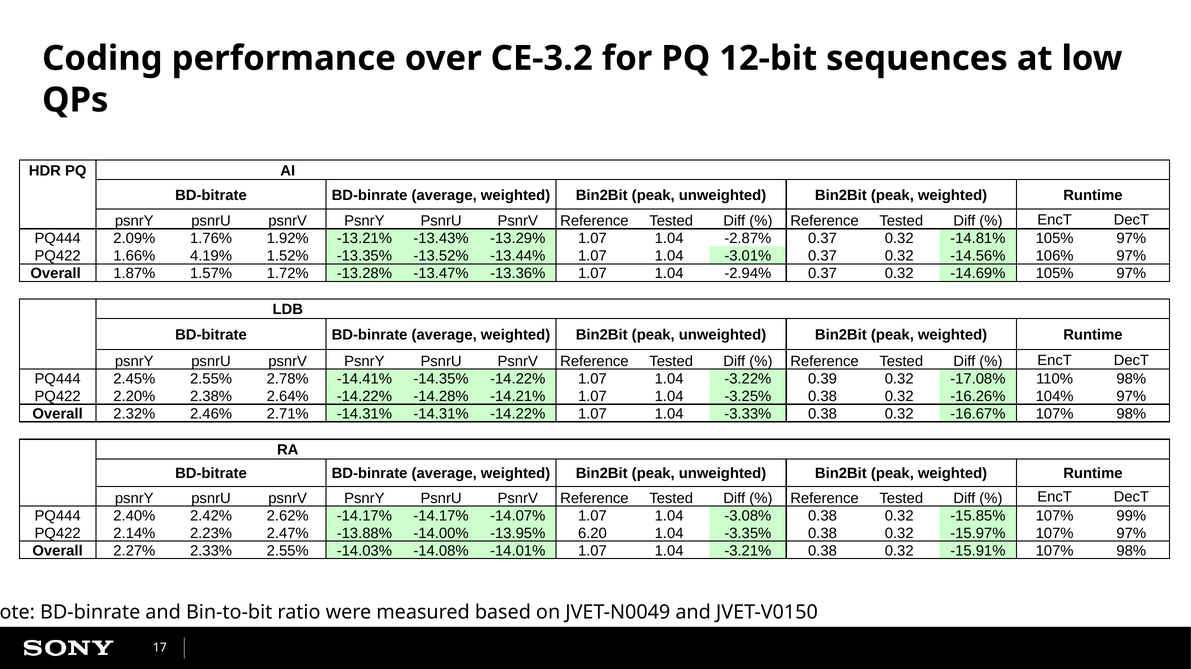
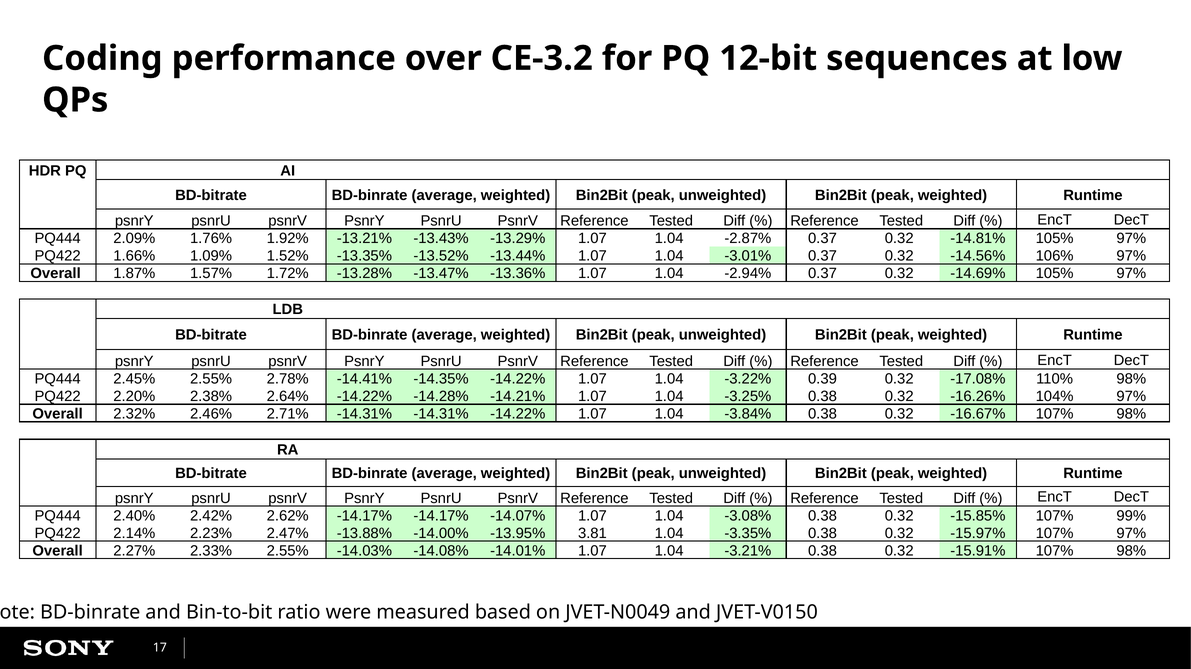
4.19%: 4.19% -> 1.09%
-3.33%: -3.33% -> -3.84%
6.20: 6.20 -> 3.81
